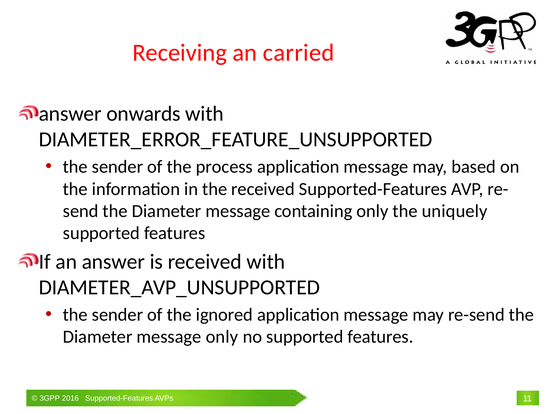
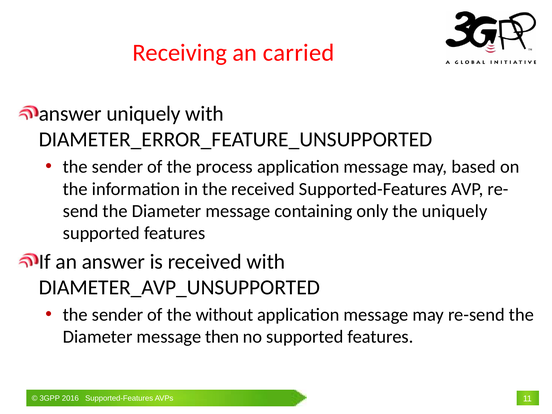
answer onwards: onwards -> uniquely
ignored: ignored -> without
message only: only -> then
